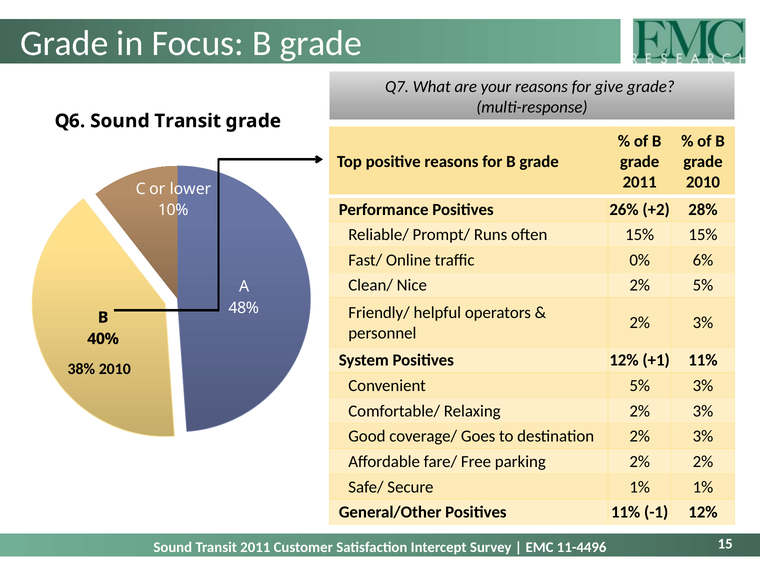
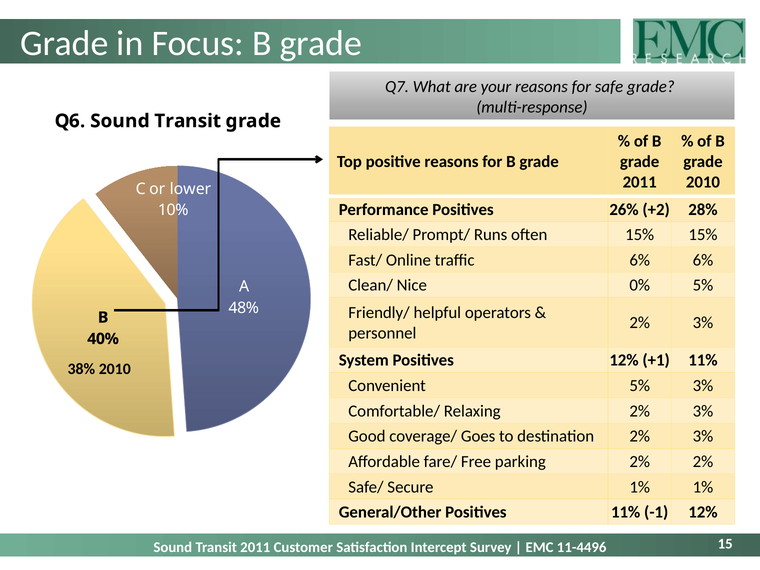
give: give -> safe
traffic 0%: 0% -> 6%
Nice 2%: 2% -> 0%
